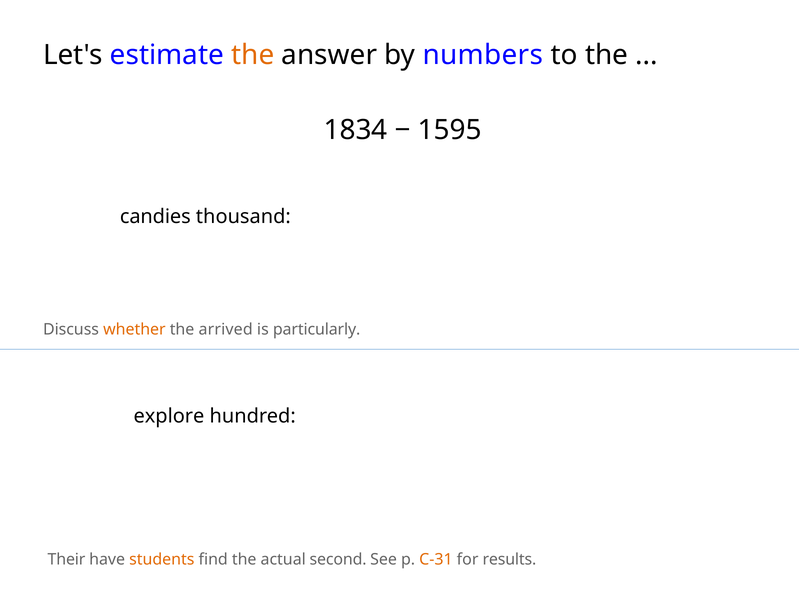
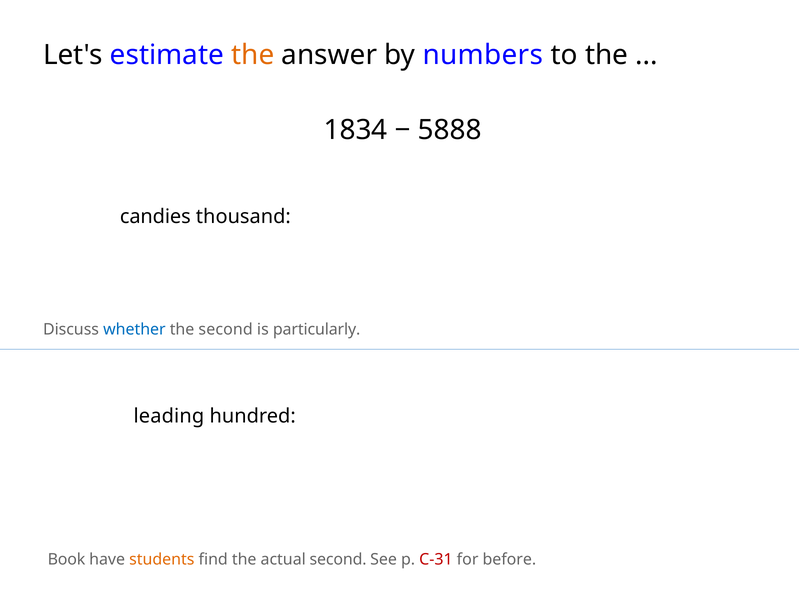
1595: 1595 -> 5888
whether colour: orange -> blue
the arrived: arrived -> second
explore: explore -> leading
Their: Their -> Book
C-31 colour: orange -> red
results: results -> before
